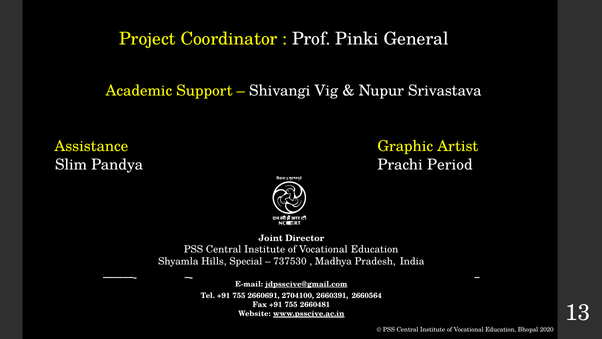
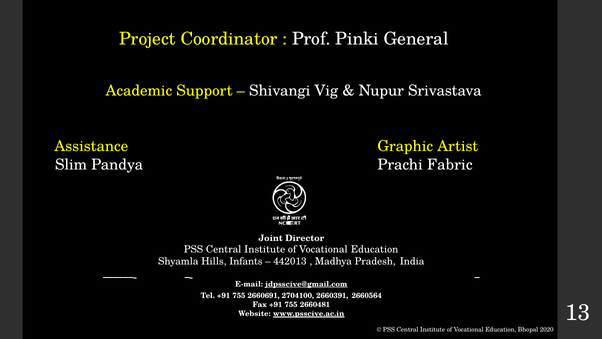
Period: Period -> Fabric
Special: Special -> Infants
737530: 737530 -> 442013
